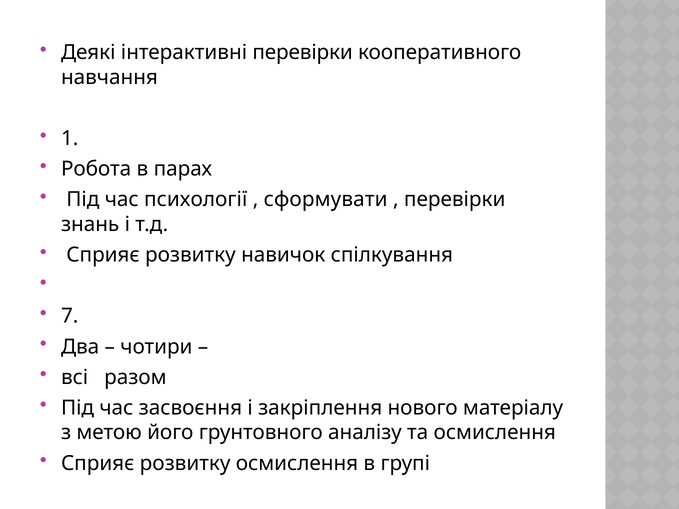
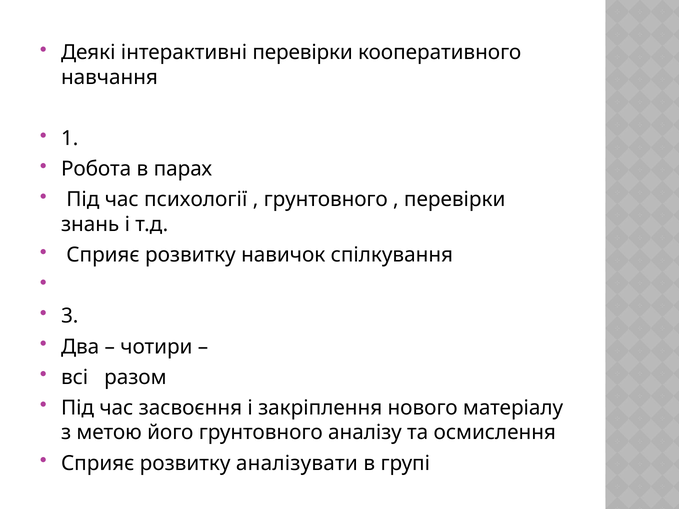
сформувати at (326, 200): сформувати -> грунтовного
7: 7 -> 3
розвитку осмислення: осмислення -> аналізувати
